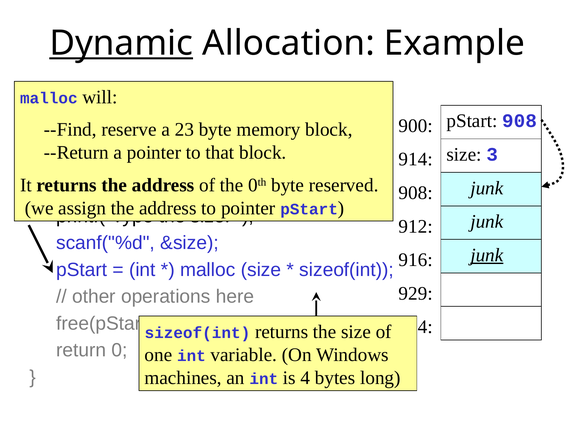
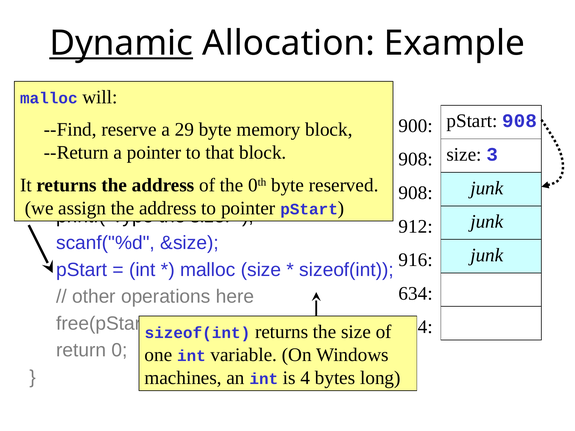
23: 23 -> 29
914 at (416, 159): 914 -> 908
junk at (487, 255) underline: present -> none
929: 929 -> 634
